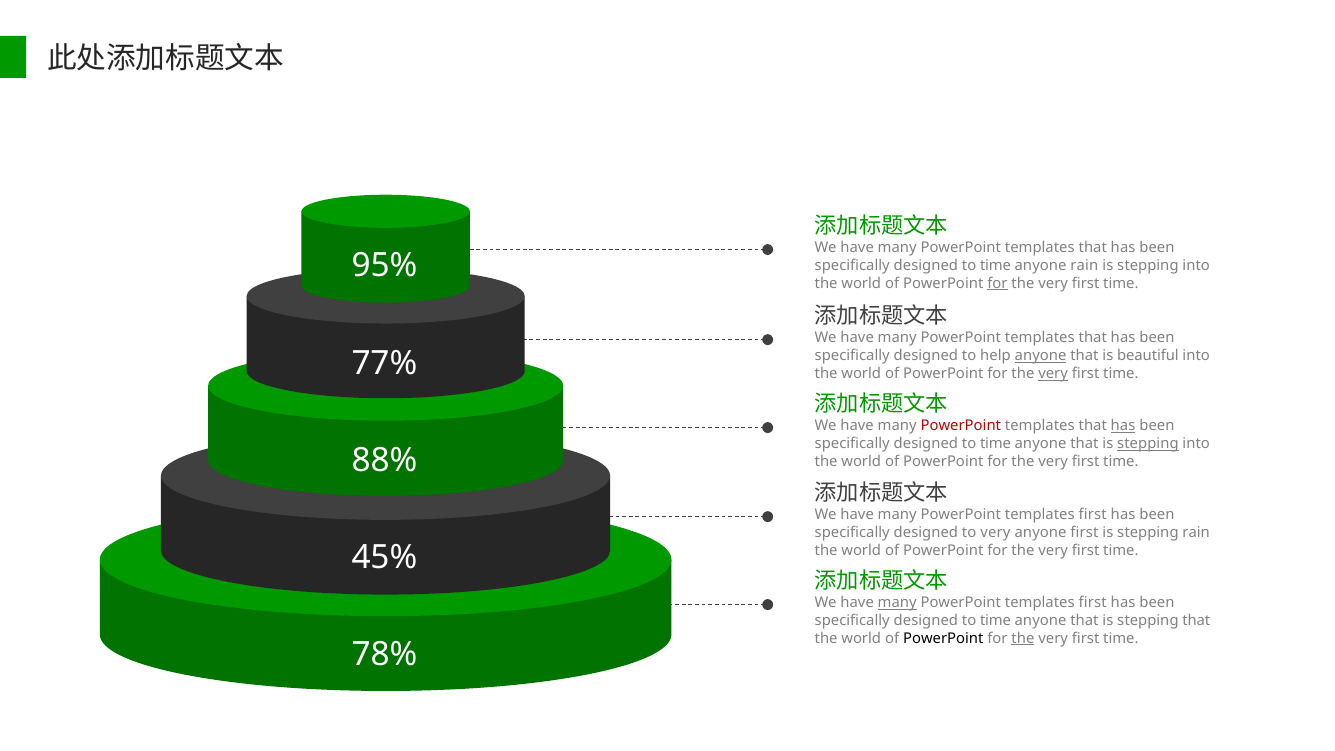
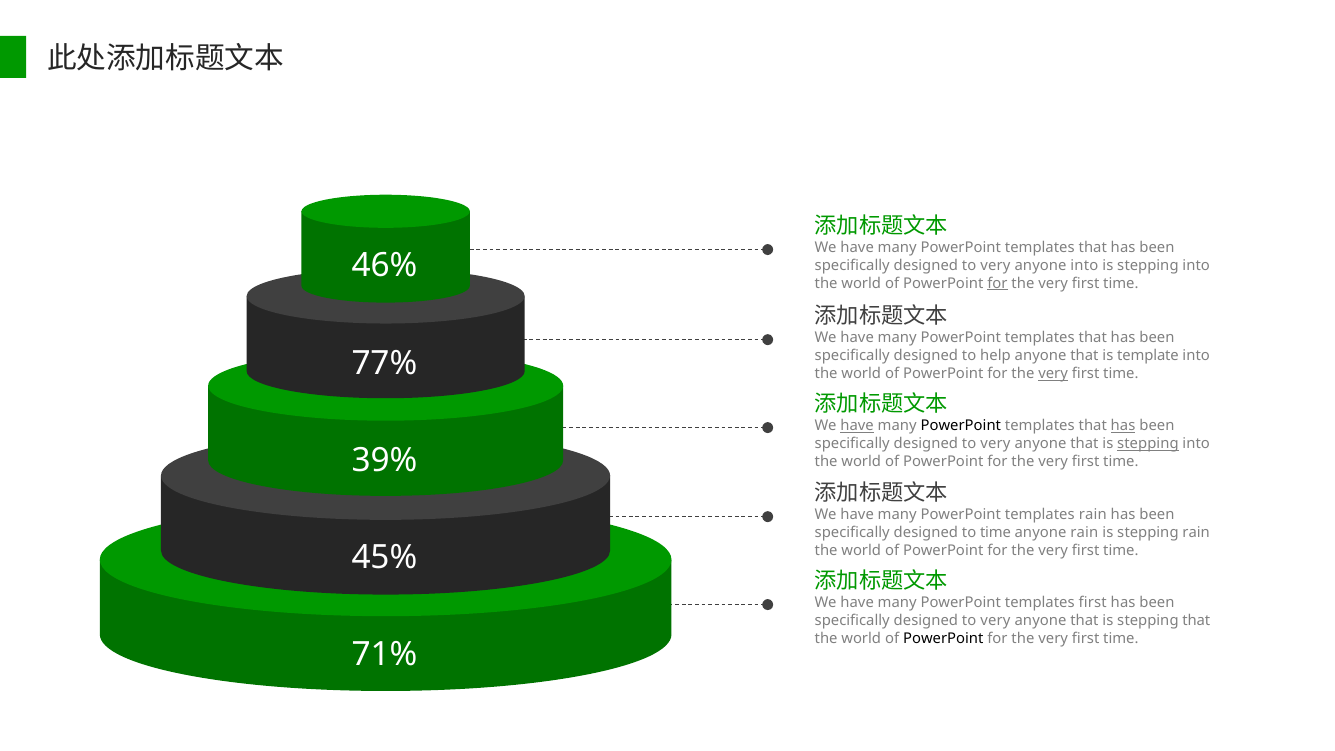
95%: 95% -> 46%
time at (996, 266): time -> very
anyone rain: rain -> into
anyone at (1041, 356) underline: present -> none
beautiful: beautiful -> template
have at (857, 426) underline: none -> present
PowerPoint at (961, 426) colour: red -> black
time at (996, 444): time -> very
88%: 88% -> 39%
first at (1093, 515): first -> rain
to very: very -> time
anyone first: first -> rain
many at (897, 603) underline: present -> none
time at (996, 621): time -> very
the at (1023, 638) underline: present -> none
78%: 78% -> 71%
